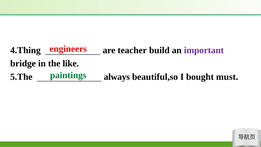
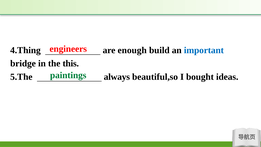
teacher: teacher -> enough
important colour: purple -> blue
like: like -> this
must: must -> ideas
